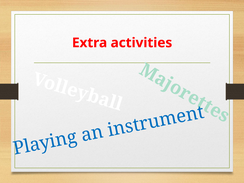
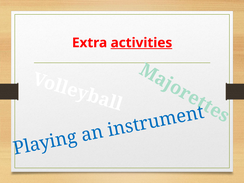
activities underline: none -> present
